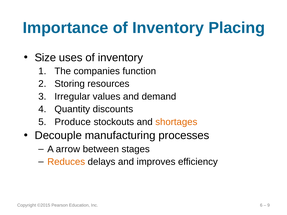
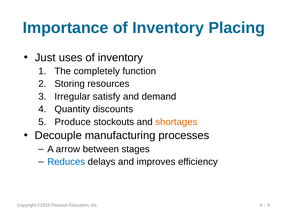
Size: Size -> Just
companies: companies -> completely
values: values -> satisfy
Reduces colour: orange -> blue
